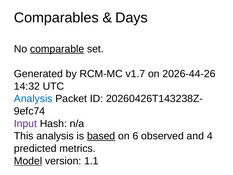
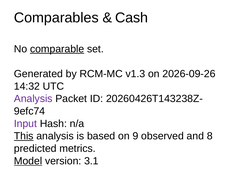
Days: Days -> Cash
v1.7: v1.7 -> v1.3
2026-44-26: 2026-44-26 -> 2026-09-26
Analysis at (33, 99) colour: blue -> purple
This underline: none -> present
based underline: present -> none
6: 6 -> 9
4: 4 -> 8
1.1: 1.1 -> 3.1
